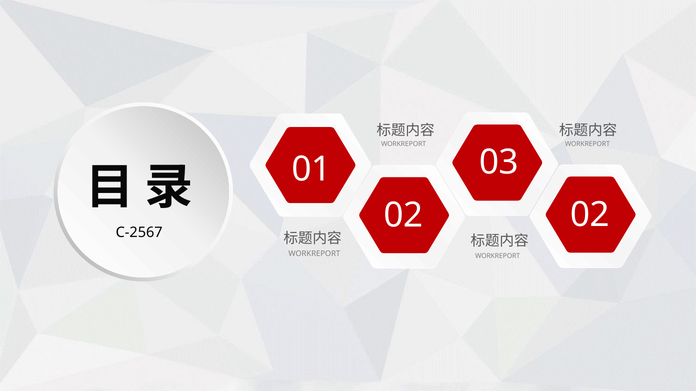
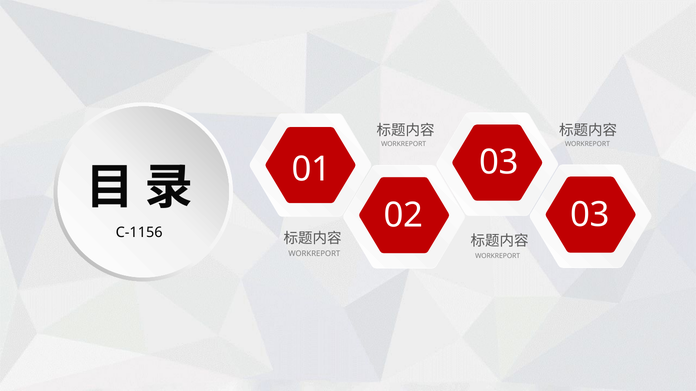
02 02: 02 -> 03
C-2567: C-2567 -> C-1156
